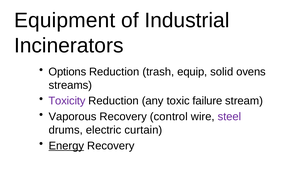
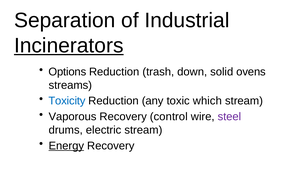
Equipment: Equipment -> Separation
Incinerators underline: none -> present
equip: equip -> down
Toxicity colour: purple -> blue
failure: failure -> which
electric curtain: curtain -> stream
